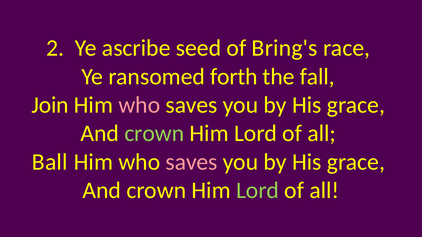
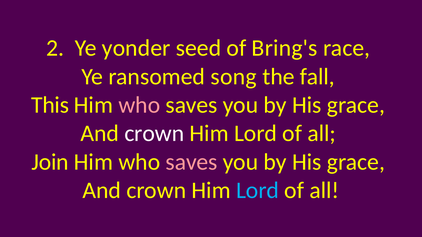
ascribe: ascribe -> yonder
forth: forth -> song
Join: Join -> This
crown at (154, 134) colour: light green -> white
Ball: Ball -> Join
Lord at (258, 191) colour: light green -> light blue
